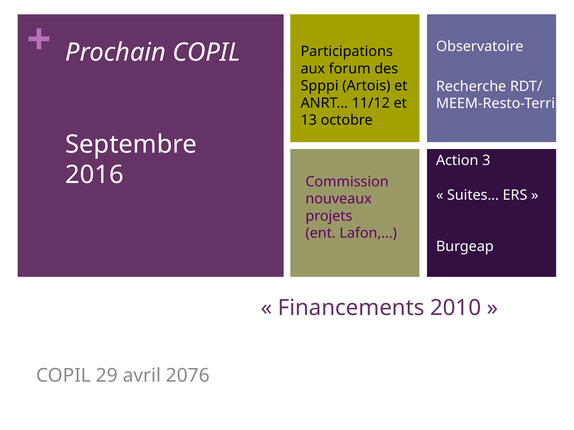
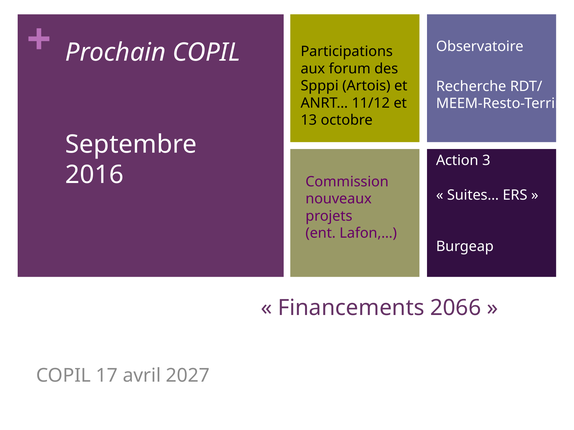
2010: 2010 -> 2066
29: 29 -> 17
2076: 2076 -> 2027
